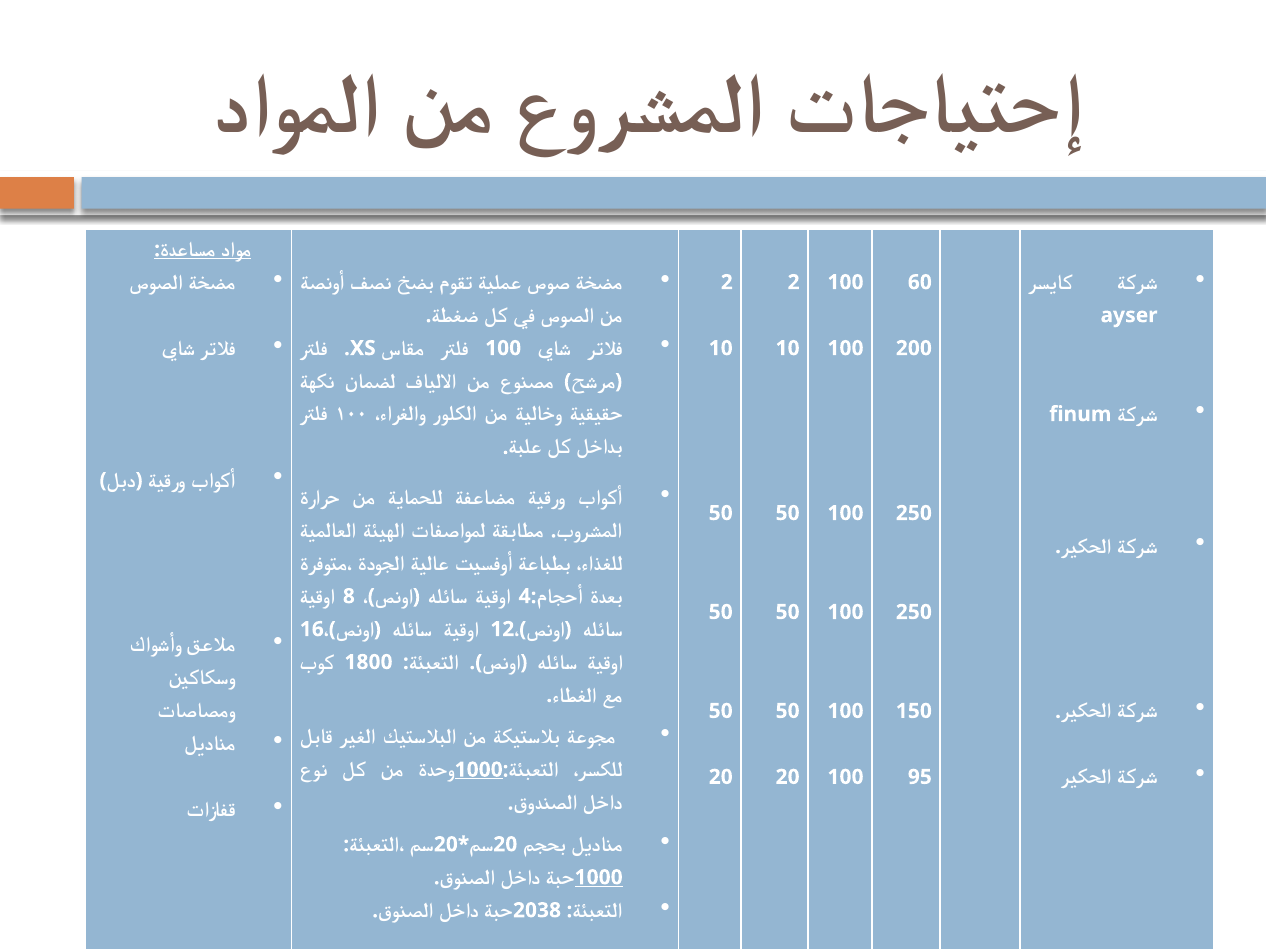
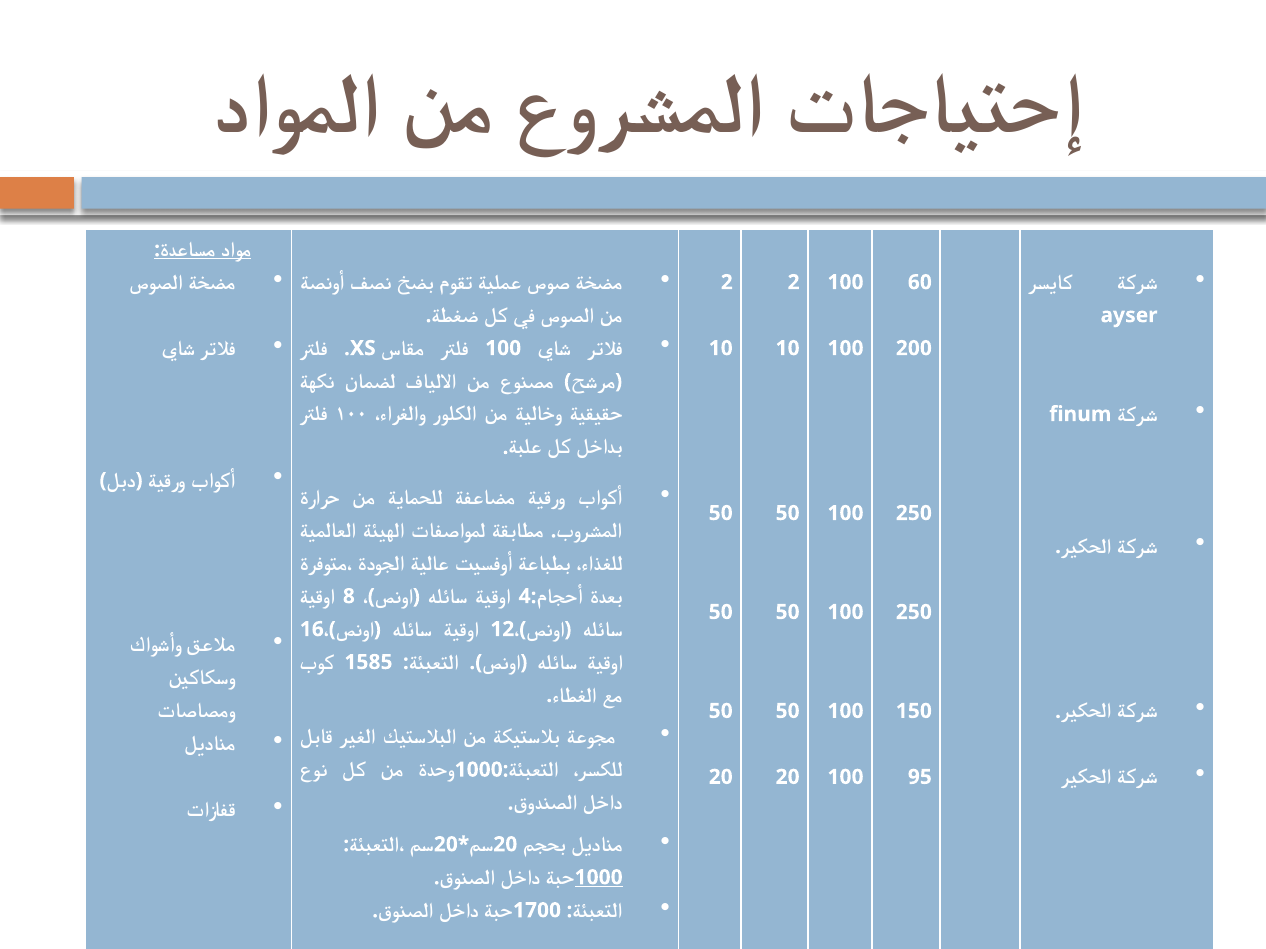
1800: 1800 -> 1585
1000 at (479, 770) underline: present -> none
2038: 2038 -> 1700
